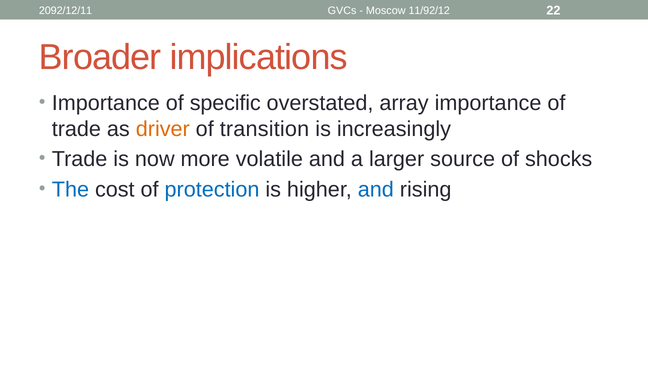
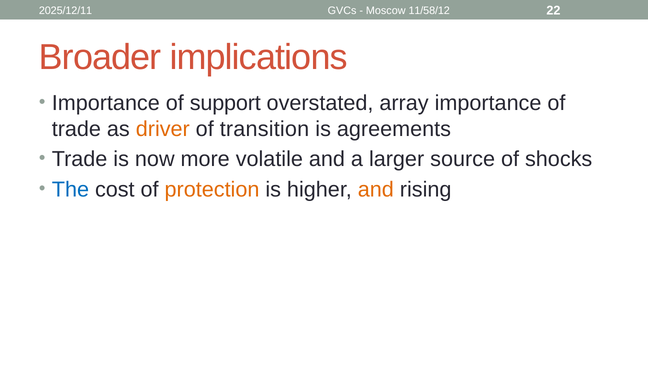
2092/12/11: 2092/12/11 -> 2025/12/11
11/92/12: 11/92/12 -> 11/58/12
specific: specific -> support
increasingly: increasingly -> agreements
protection colour: blue -> orange
and at (376, 189) colour: blue -> orange
